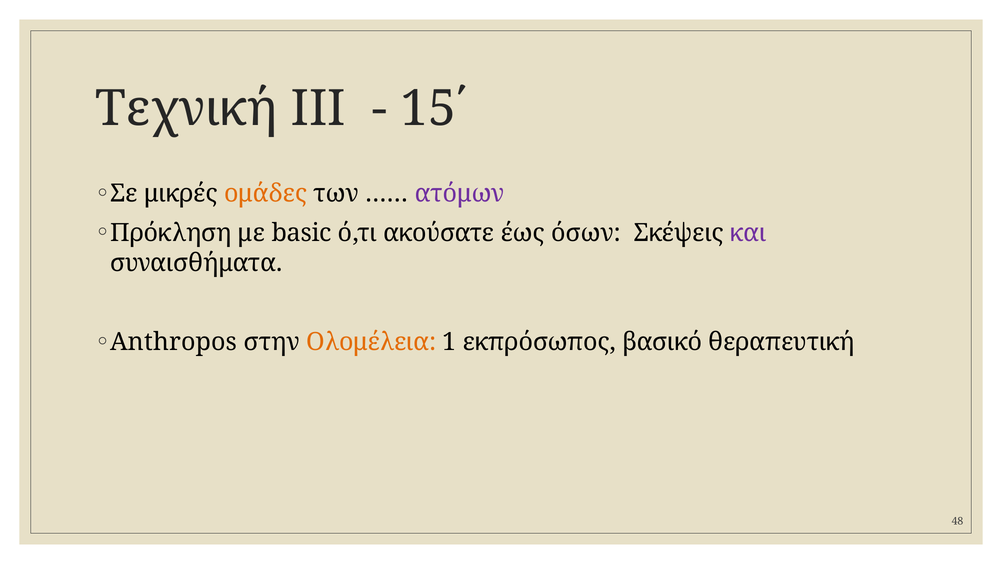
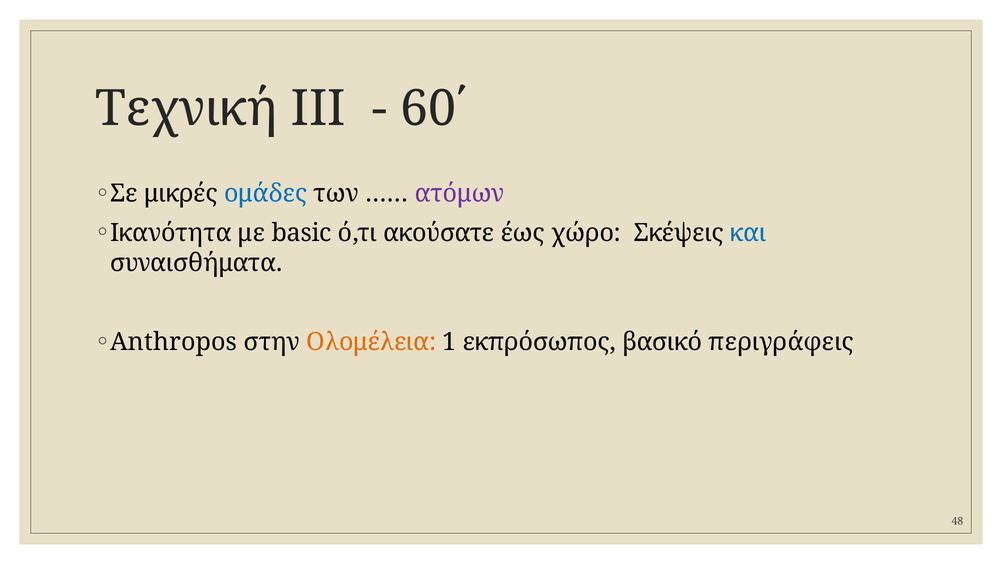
15΄: 15΄ -> 60΄
ομάδες colour: orange -> blue
Πρόκληση: Πρόκληση -> Ικανότητα
όσων: όσων -> χώρο
και colour: purple -> blue
θεραπευτική: θεραπευτική -> περιγράφεις
